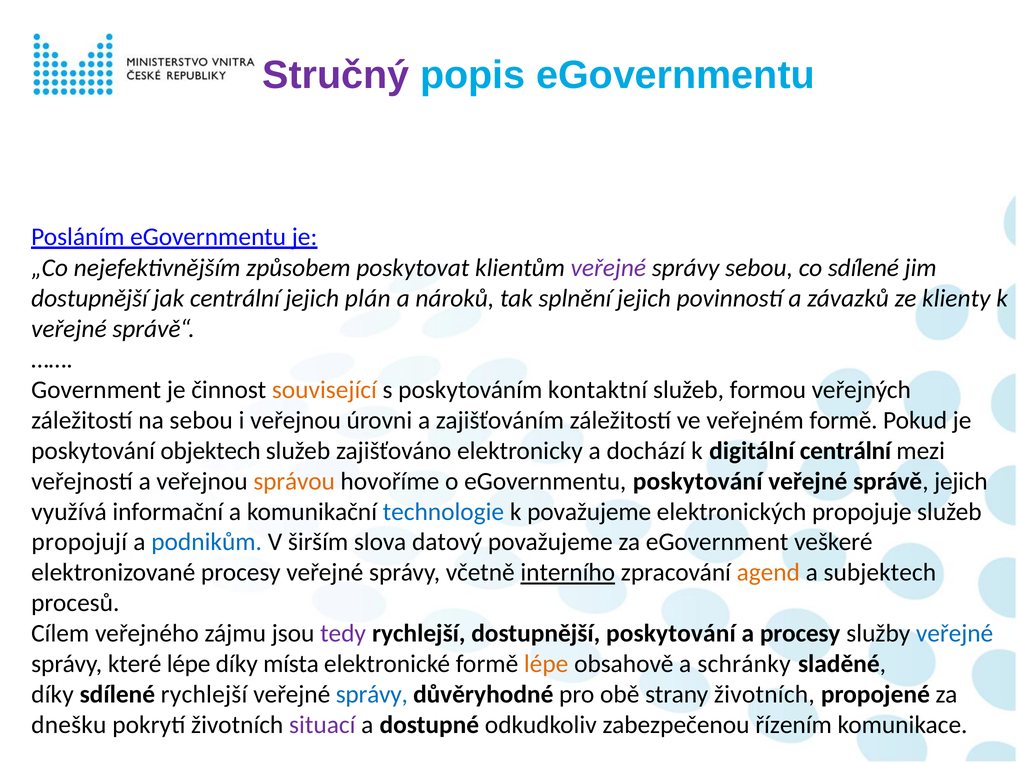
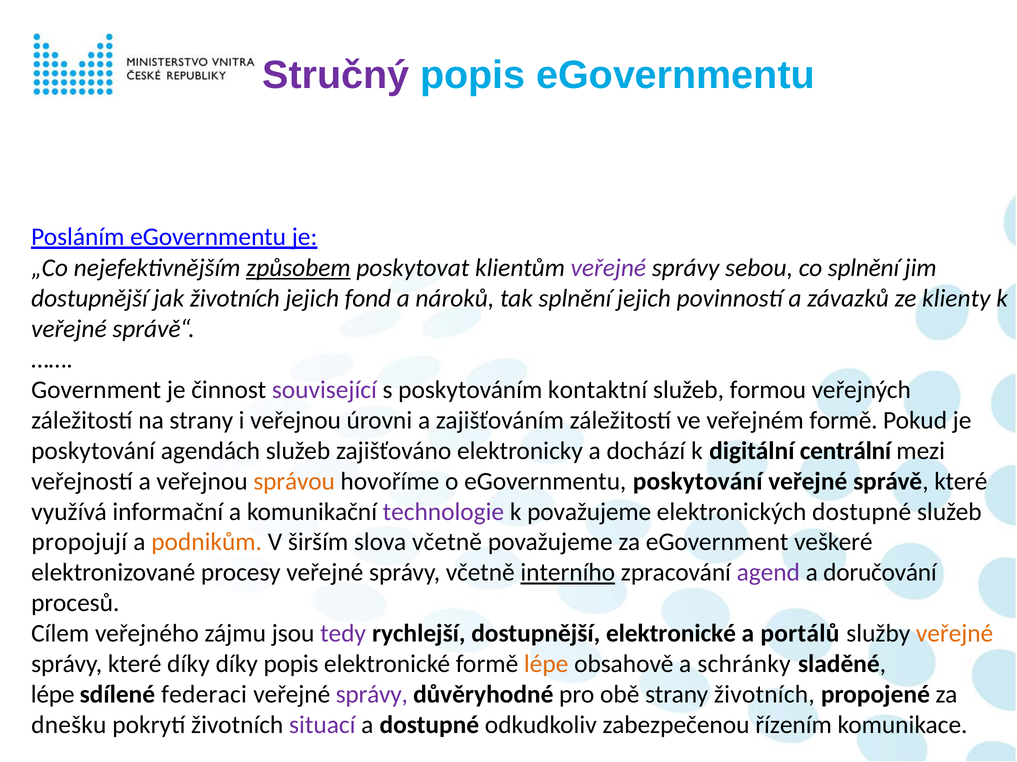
způsobem underline: none -> present
co sdílené: sdílené -> splnění
jak centrální: centrální -> životních
plán: plán -> fond
související colour: orange -> purple
na sebou: sebou -> strany
objektech: objektech -> agendách
správě jejich: jejich -> které
technologie colour: blue -> purple
elektronických propojuje: propojuje -> dostupné
podnikům colour: blue -> orange
slova datový: datový -> včetně
agend colour: orange -> purple
subjektech: subjektech -> doručování
dostupnější poskytování: poskytování -> elektronické
a procesy: procesy -> portálů
veřejné at (955, 634) colour: blue -> orange
které lépe: lépe -> díky
díky místa: místa -> popis
díky at (52, 695): díky -> lépe
sdílené rychlejší: rychlejší -> federaci
správy at (372, 695) colour: blue -> purple
